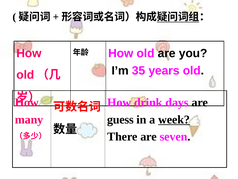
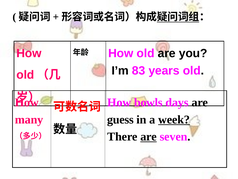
35: 35 -> 83
drink: drink -> bowls
are at (149, 136) underline: none -> present
